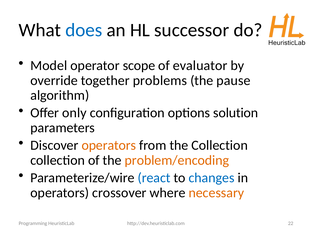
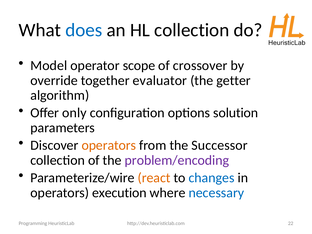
HL successor: successor -> collection
evaluator: evaluator -> crossover
problems: problems -> evaluator
pause: pause -> getter
the Collection: Collection -> Successor
problem/encoding colour: orange -> purple
react colour: blue -> orange
crossover: crossover -> execution
necessary colour: orange -> blue
